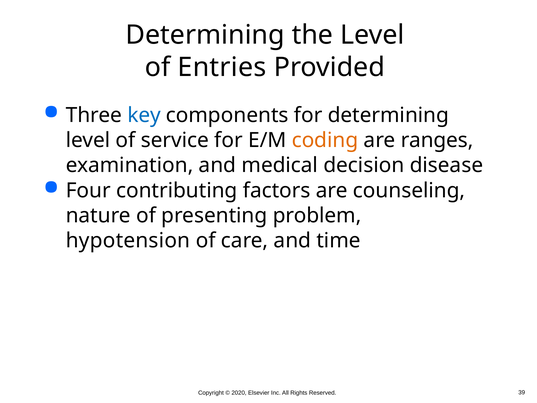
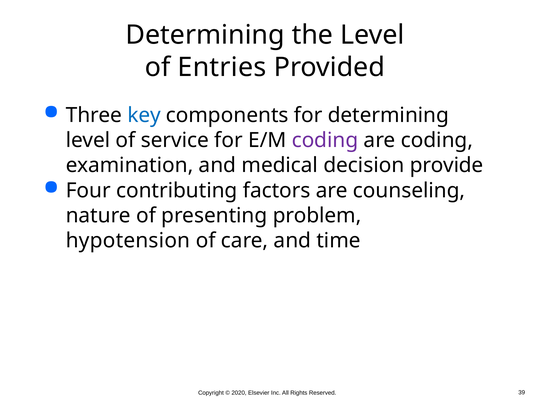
coding at (325, 140) colour: orange -> purple
are ranges: ranges -> coding
disease: disease -> provide
